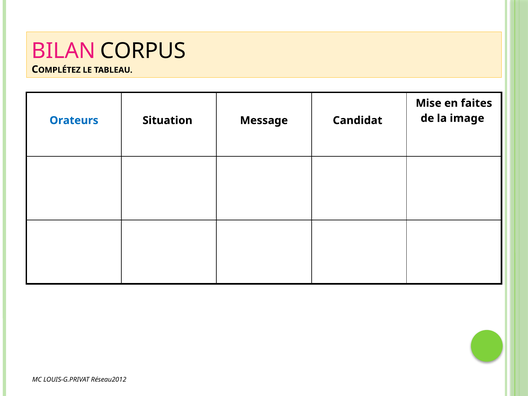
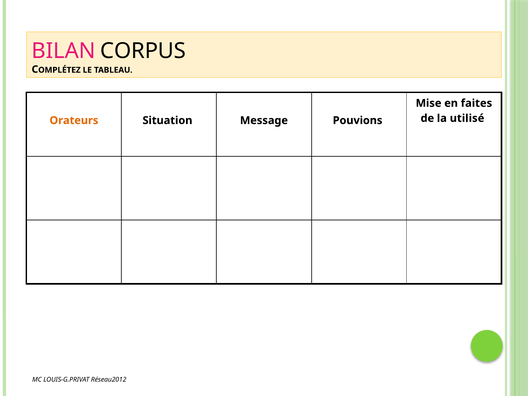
image: image -> utilisé
Orateurs colour: blue -> orange
Candidat: Candidat -> Pouvions
